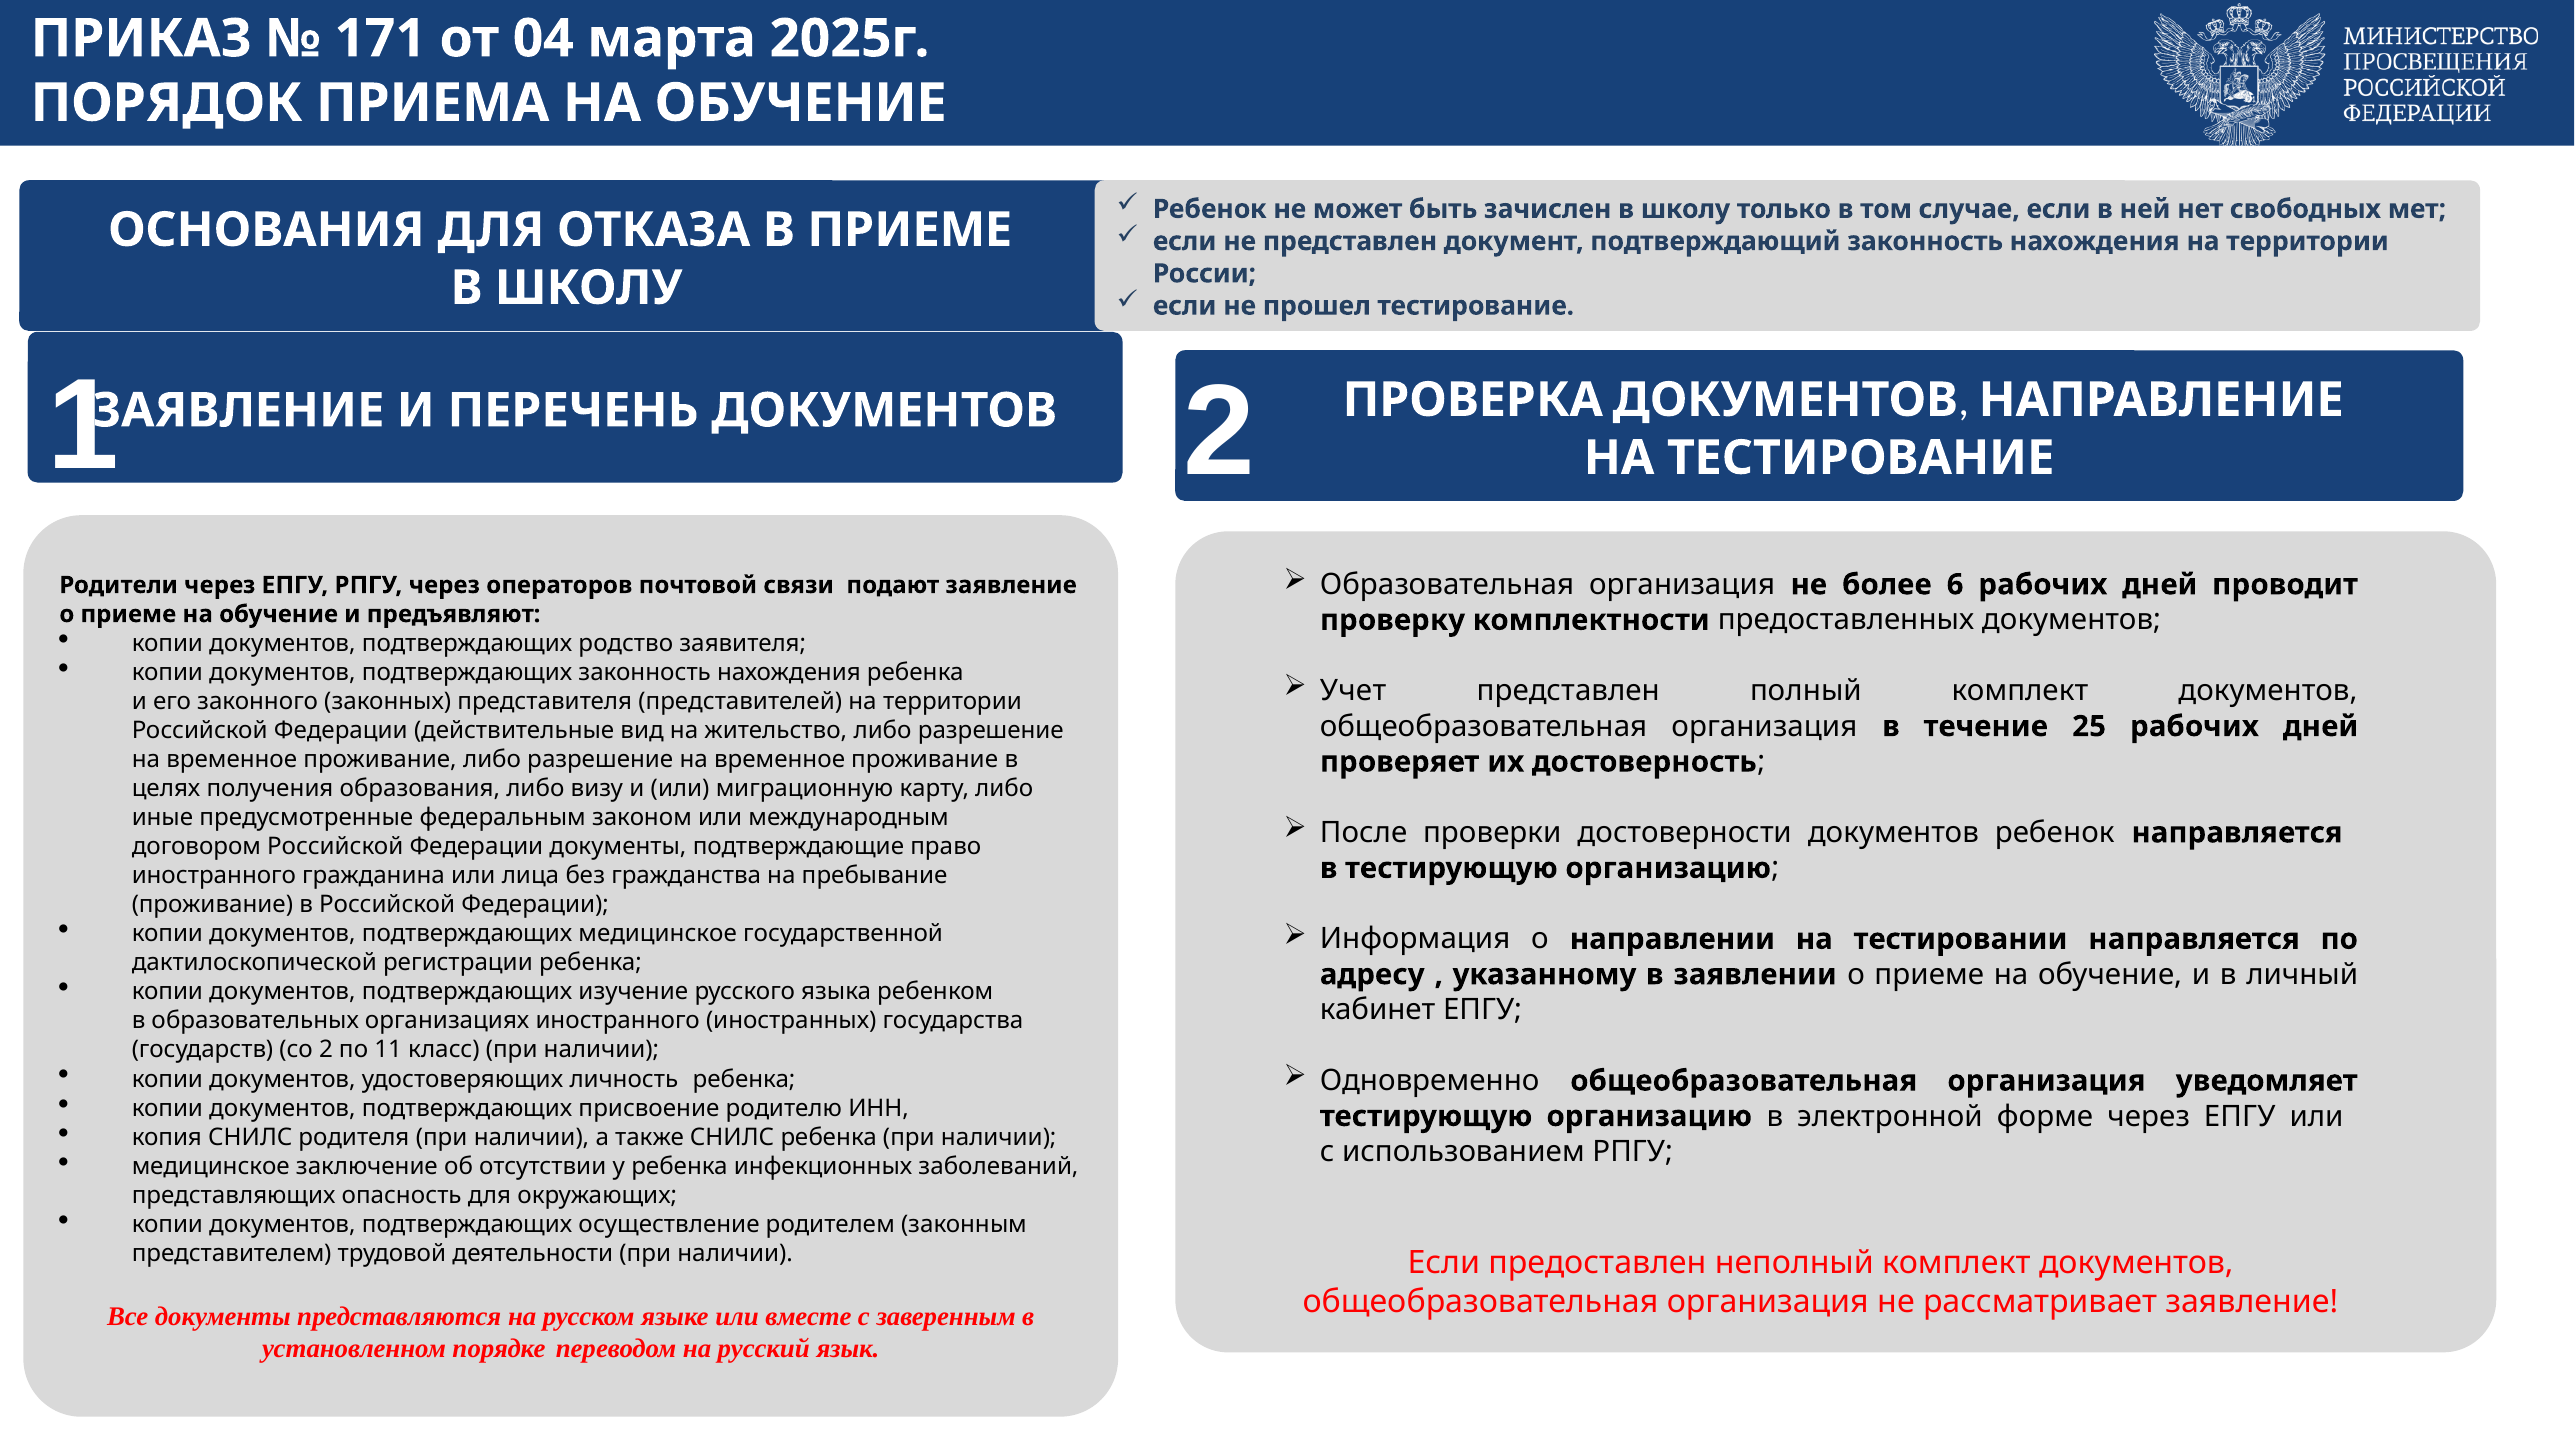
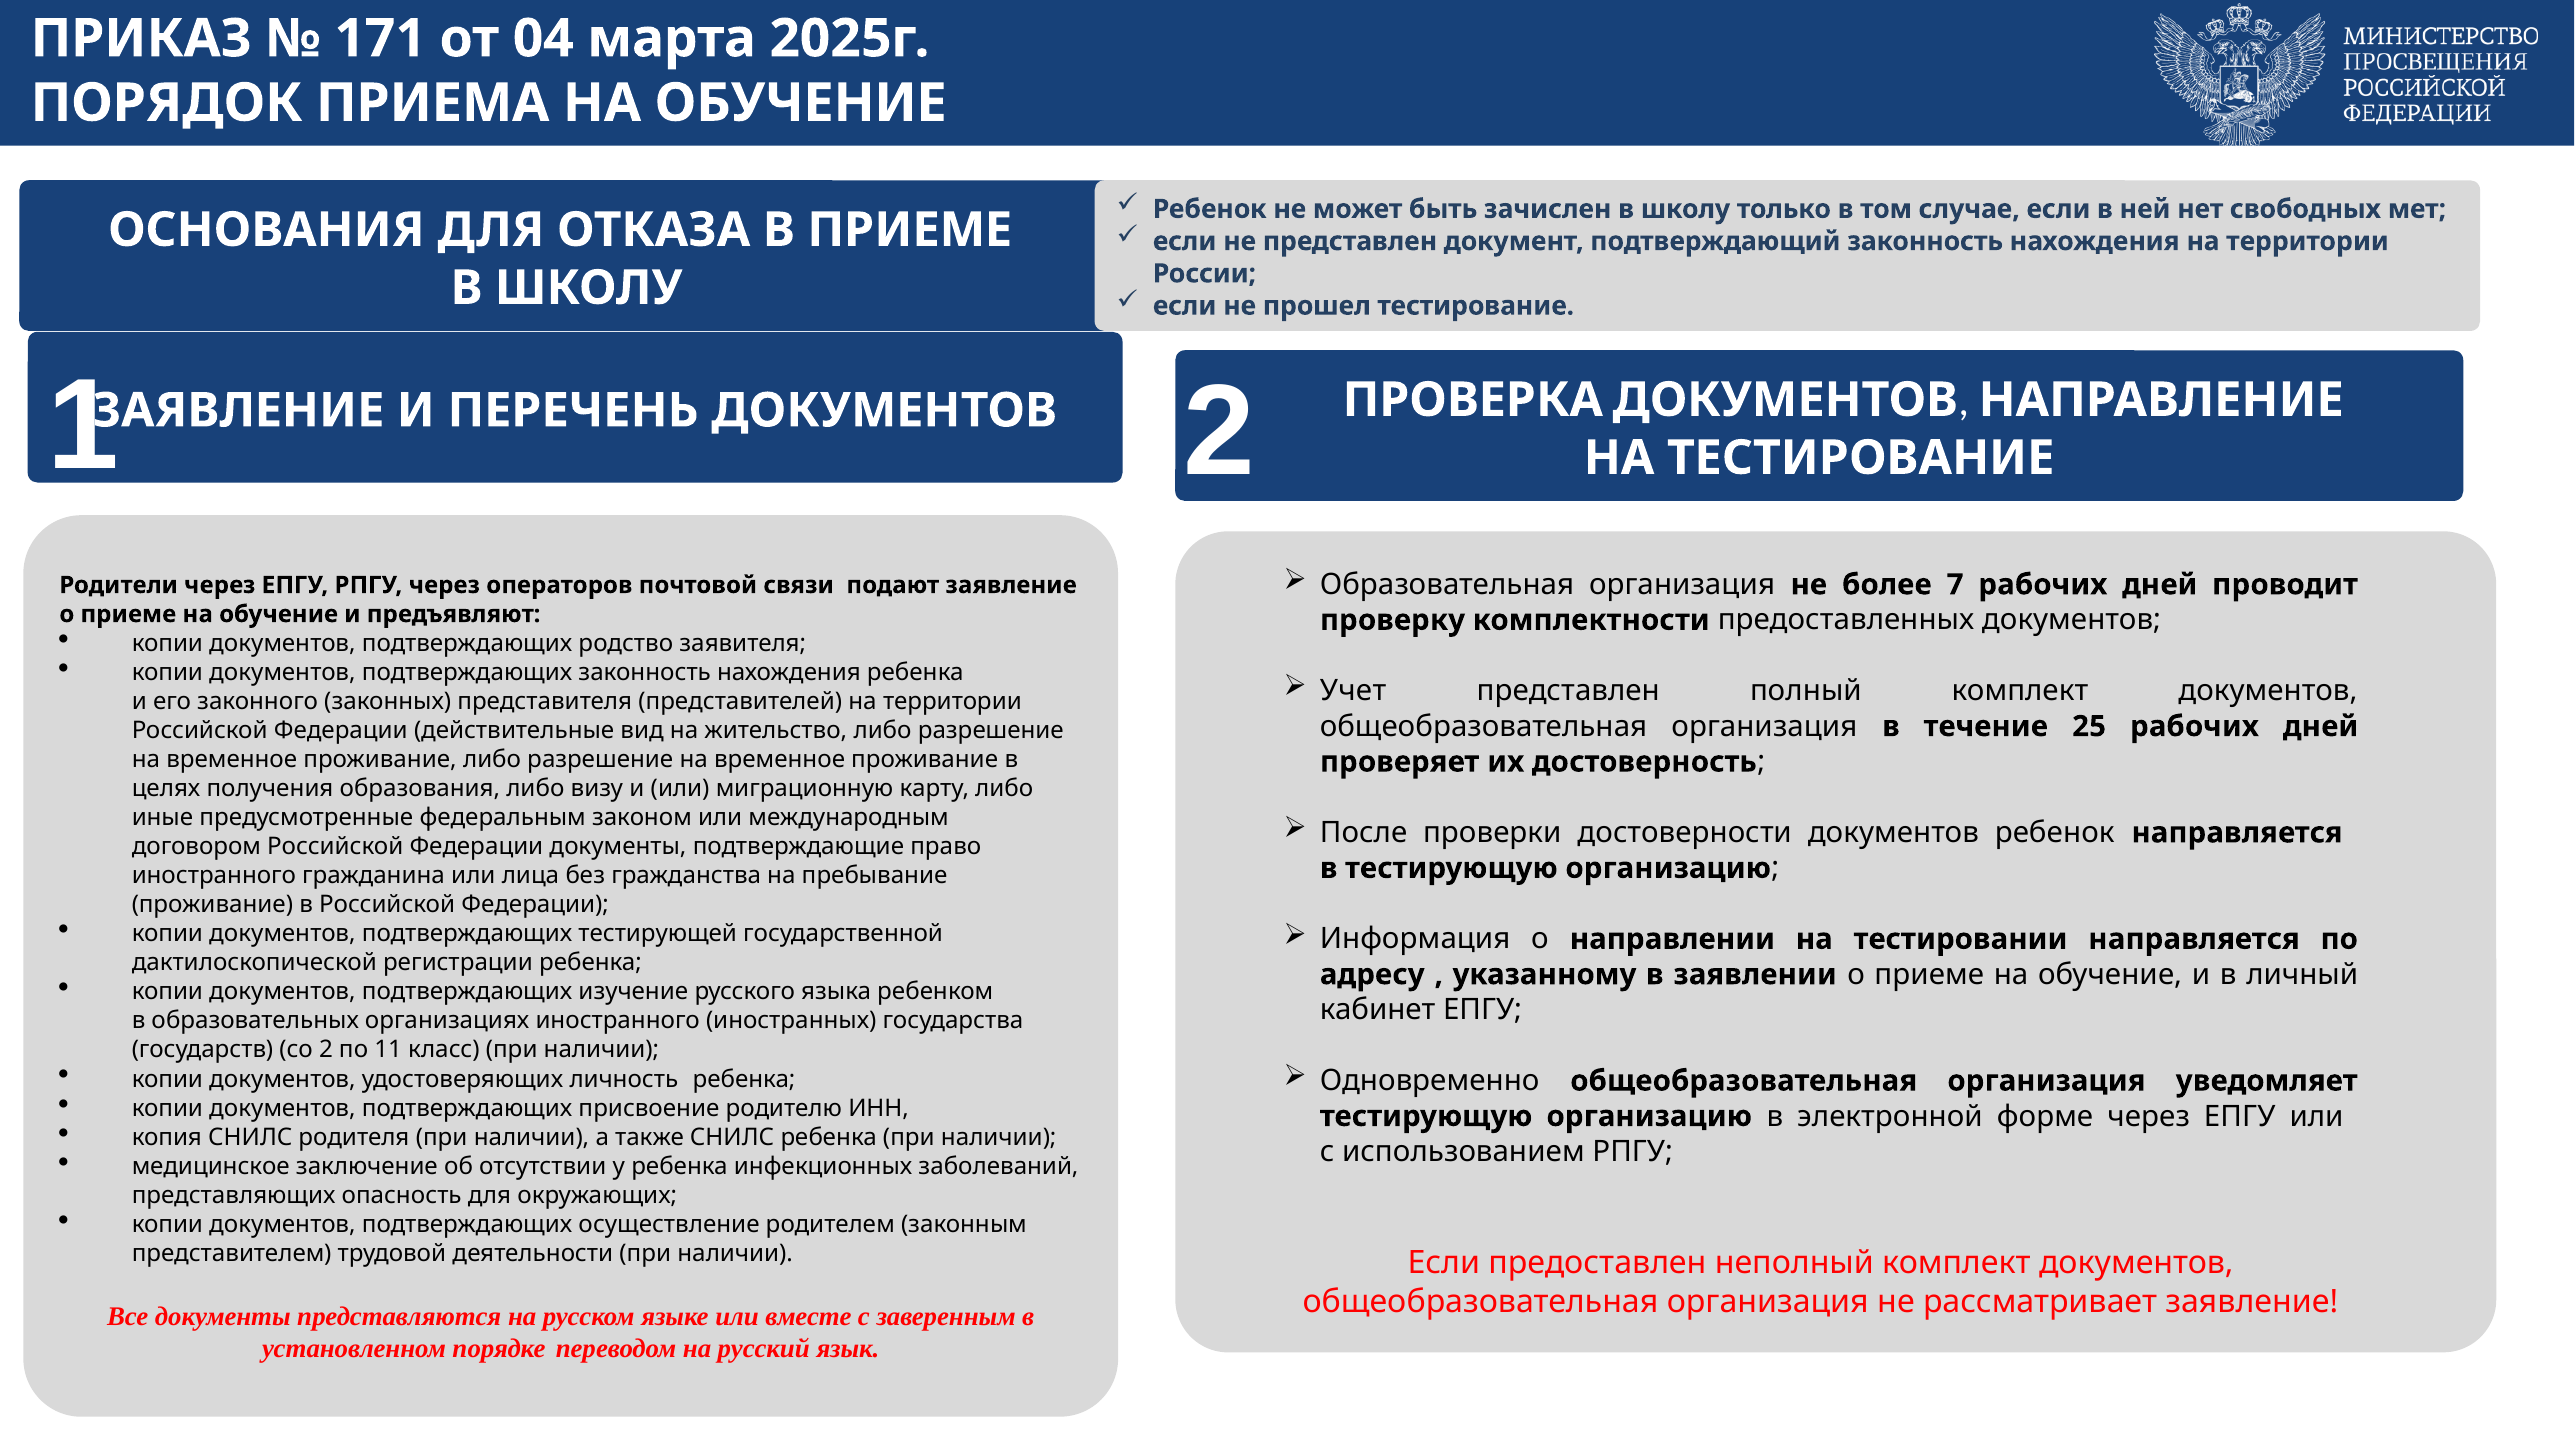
6: 6 -> 7
подтверждающих медицинское: медицинское -> тестирующей
